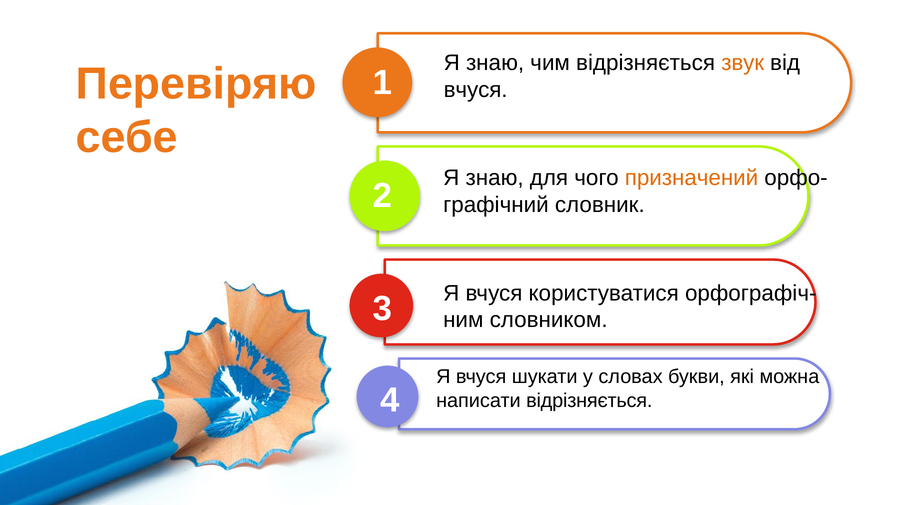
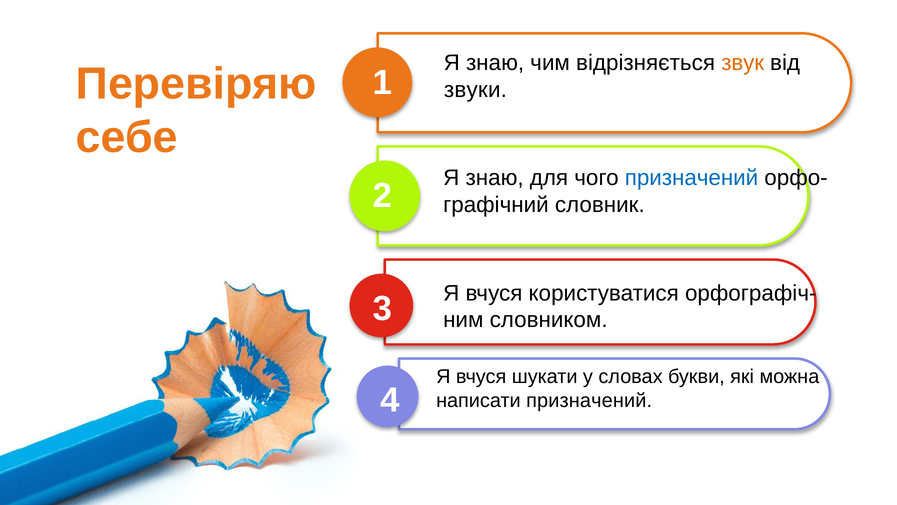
вчуся at (476, 90): вчуся -> звуки
призначений at (692, 178) colour: orange -> blue
написати відрізняється: відрізняється -> призначений
